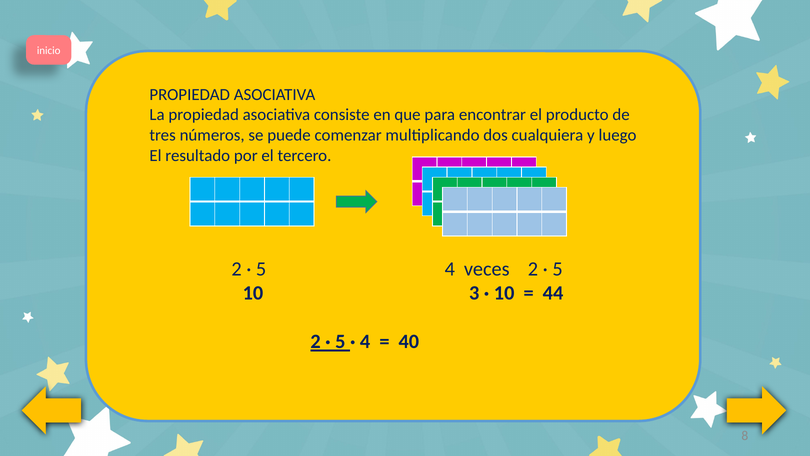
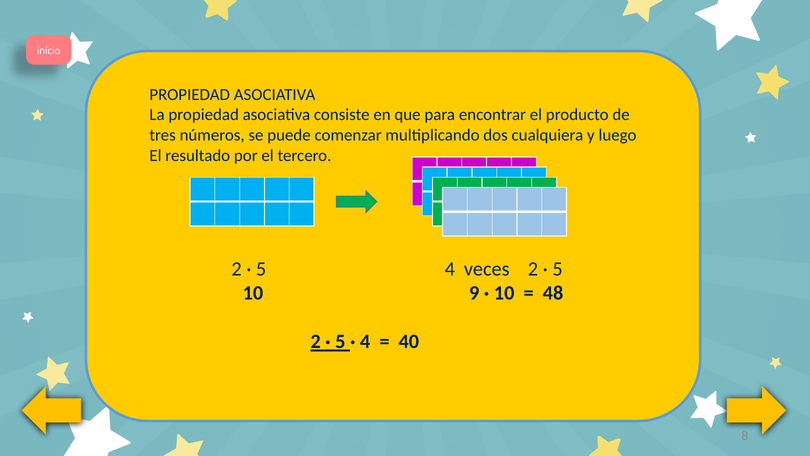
3: 3 -> 9
44: 44 -> 48
